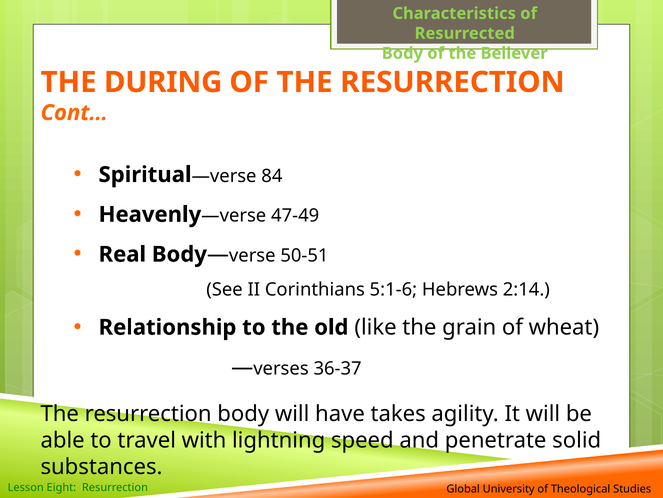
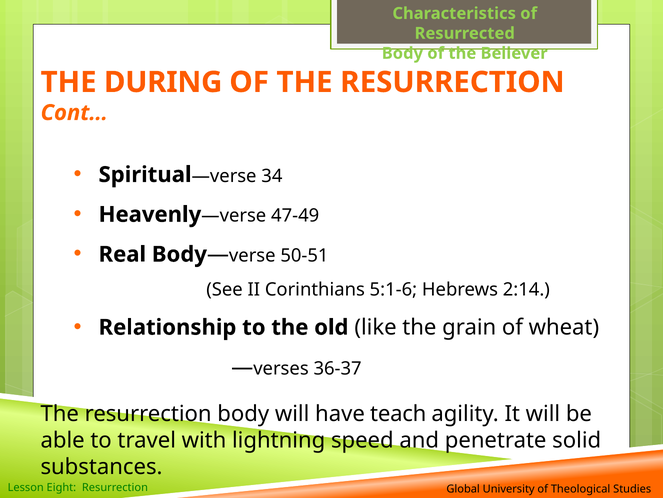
84: 84 -> 34
takes: takes -> teach
